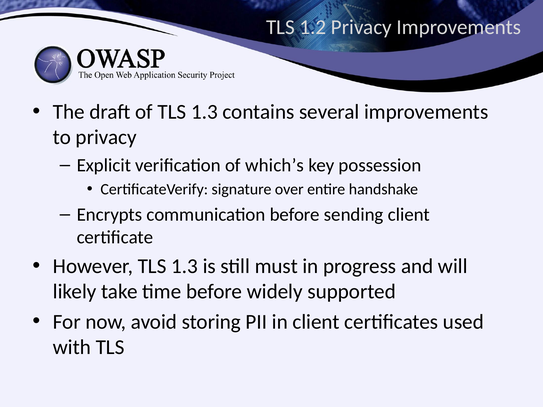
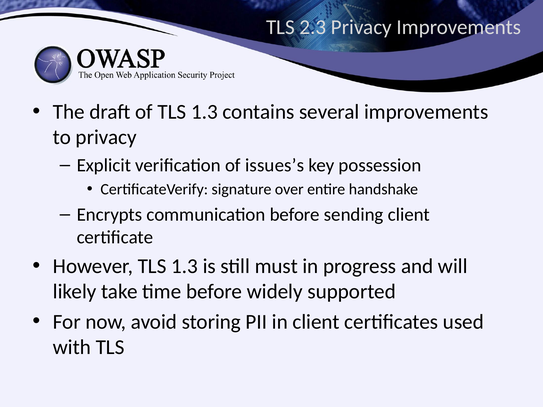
1.2: 1.2 -> 2.3
which’s: which’s -> issues’s
